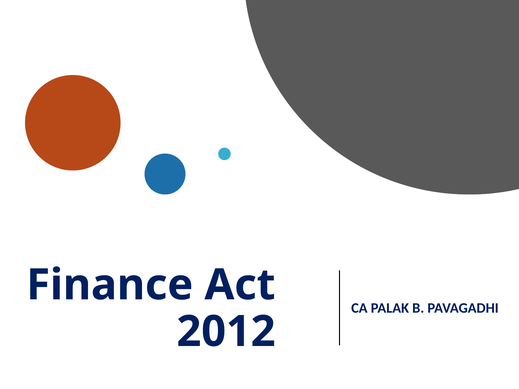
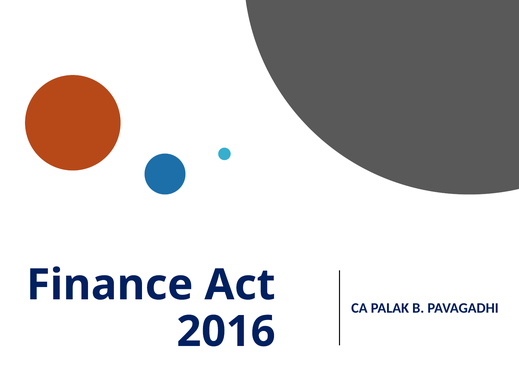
2012: 2012 -> 2016
